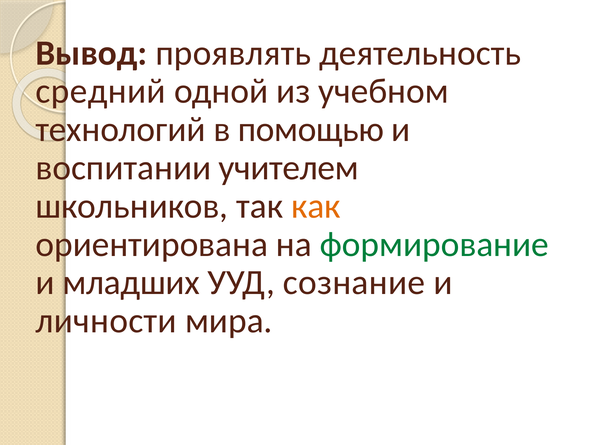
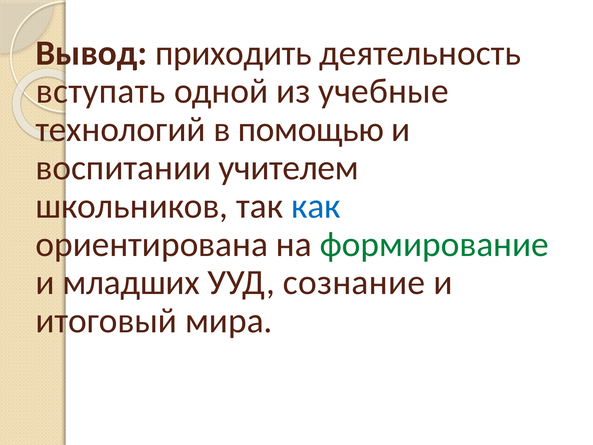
проявлять: проявлять -> приходить
средний: средний -> вступать
учебном: учебном -> учебные
как colour: orange -> blue
личности: личности -> итоговый
